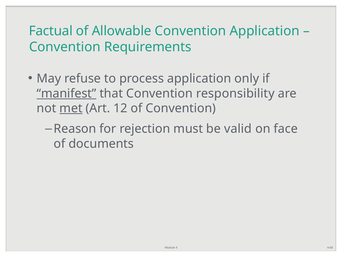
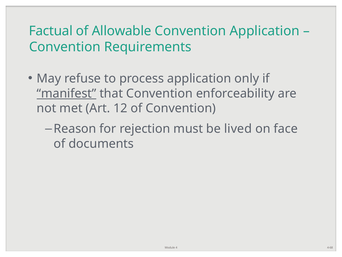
responsibility: responsibility -> enforceability
met underline: present -> none
valid: valid -> lived
